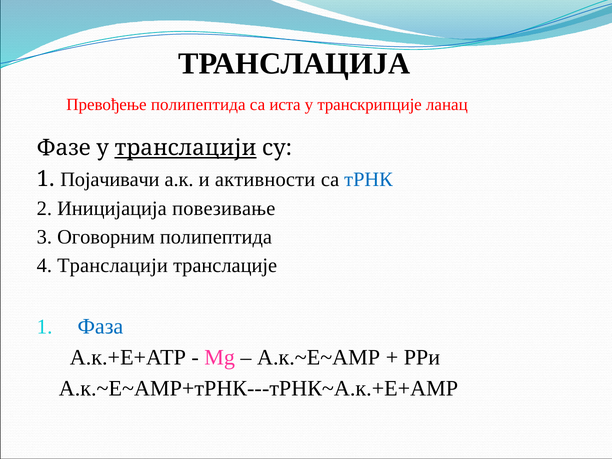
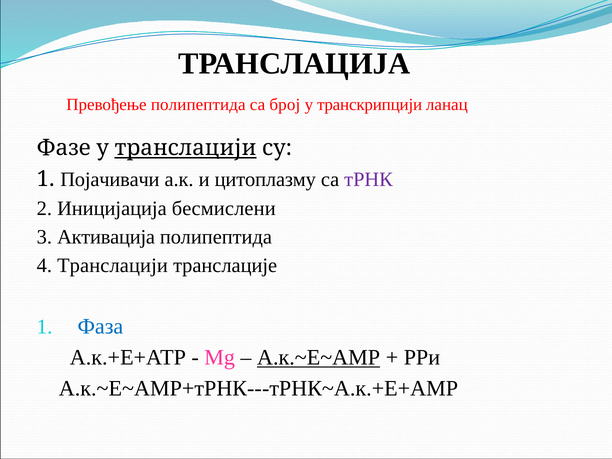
иста: иста -> број
транскрипције: транскрипције -> транскрипцији
активности: активности -> цитоплазму
тРНК colour: blue -> purple
повезивање: повезивање -> бесмислени
Оговорним: Оговорним -> Активација
А.к.~Е~АМР underline: none -> present
